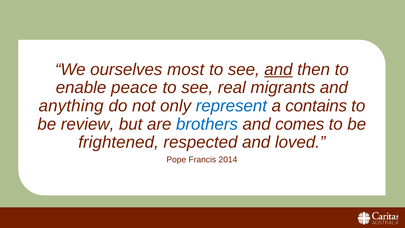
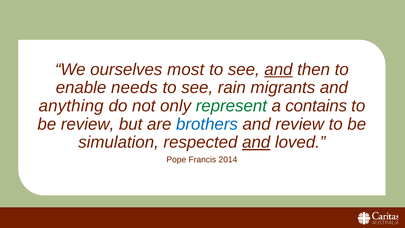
peace: peace -> needs
real: real -> rain
represent colour: blue -> green
and comes: comes -> review
frightened: frightened -> simulation
and at (256, 142) underline: none -> present
